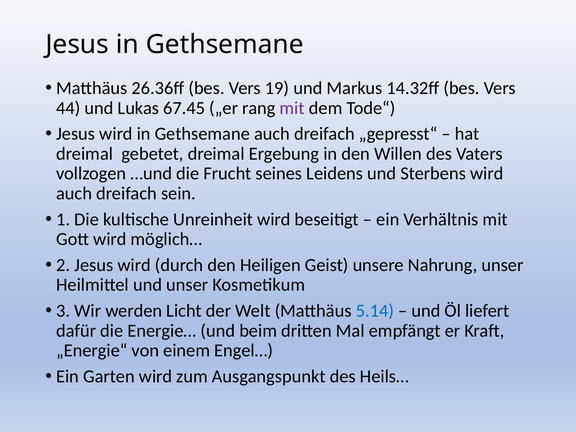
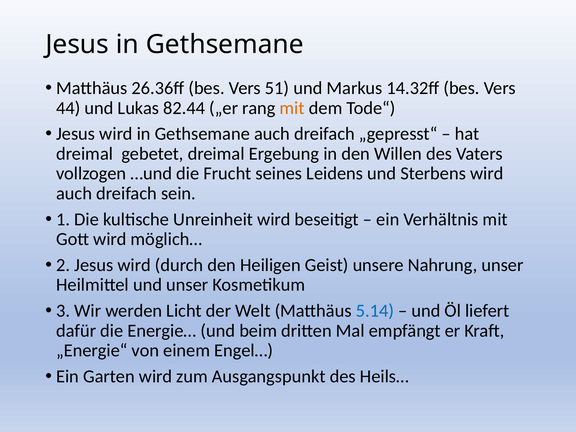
19: 19 -> 51
67.45: 67.45 -> 82.44
mit at (292, 108) colour: purple -> orange
